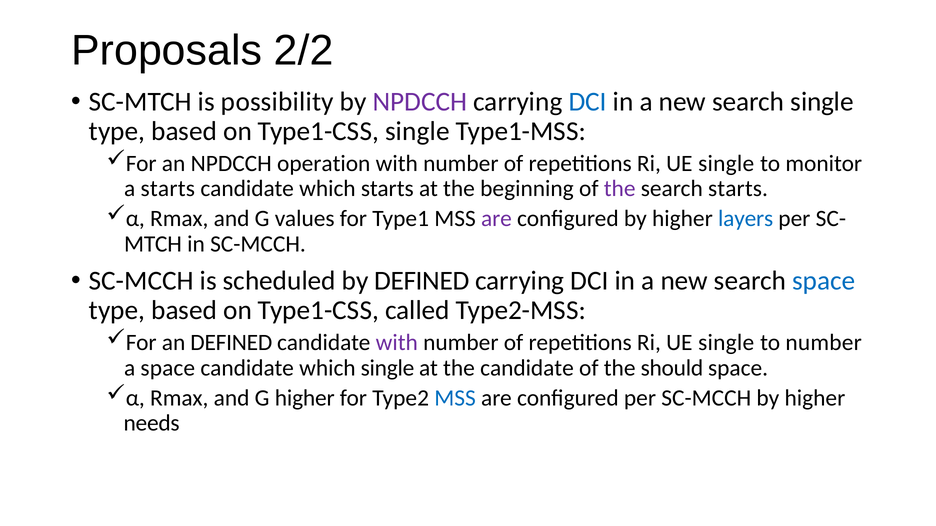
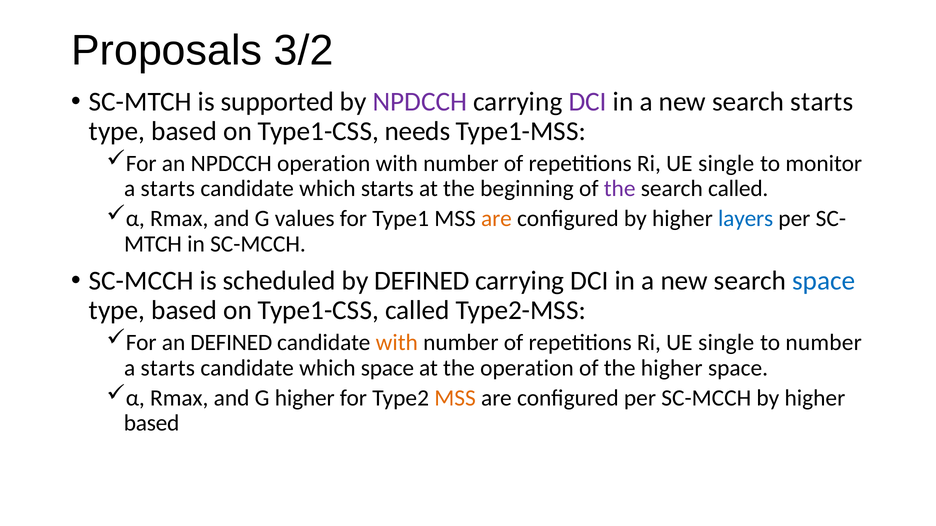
2/2: 2/2 -> 3/2
possibility: possibility -> supported
DCI at (588, 102) colour: blue -> purple
search single: single -> starts
Type1-CSS single: single -> needs
search starts: starts -> called
are at (496, 219) colour: purple -> orange
with at (397, 343) colour: purple -> orange
space at (168, 368): space -> starts
which single: single -> space
the candidate: candidate -> operation
the should: should -> higher
MSS at (455, 398) colour: blue -> orange
needs at (152, 424): needs -> based
